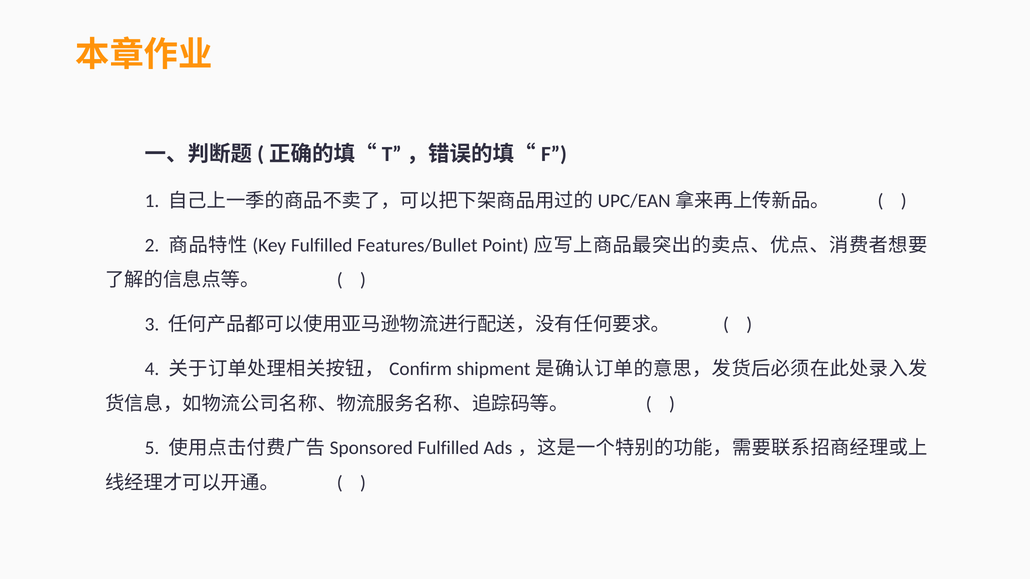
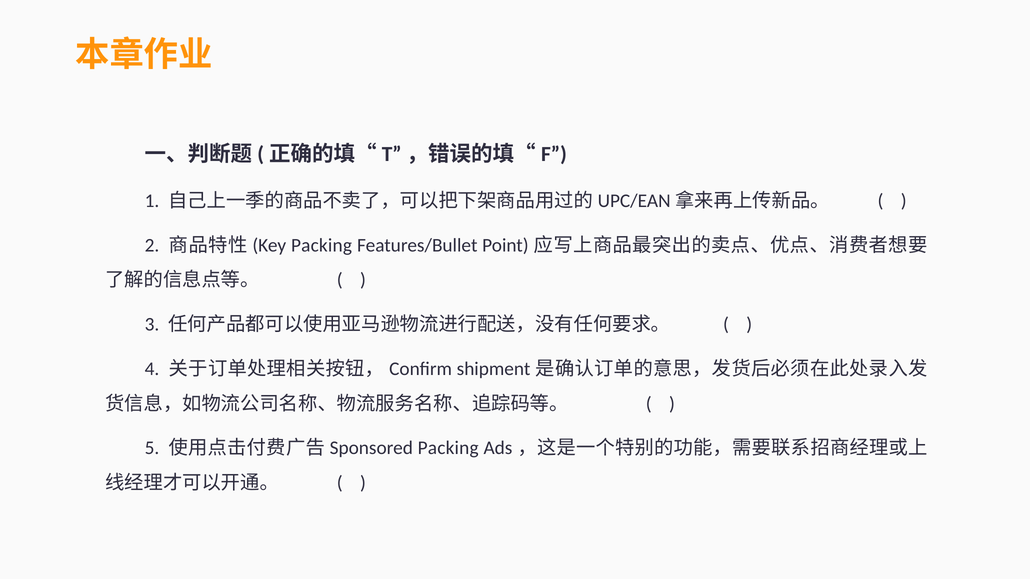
Fulfilled at (322, 246): Fulfilled -> Packing
Fulfilled at (448, 448): Fulfilled -> Packing
